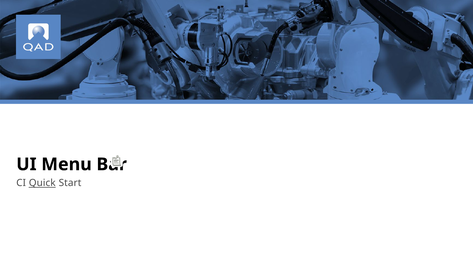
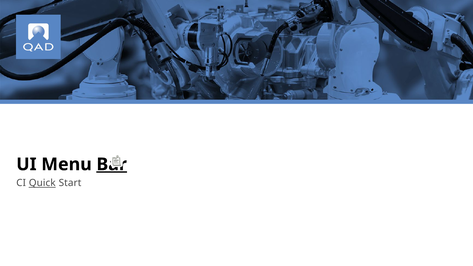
Bar underline: none -> present
